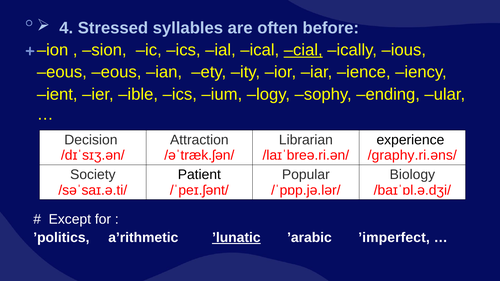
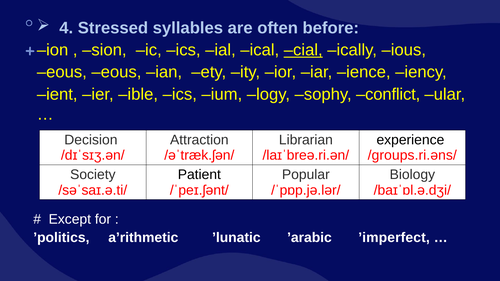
ending: ending -> conflict
/graphy.ri.əns/: /graphy.ri.əns/ -> /groups.ri.əns/
’lunatic underline: present -> none
